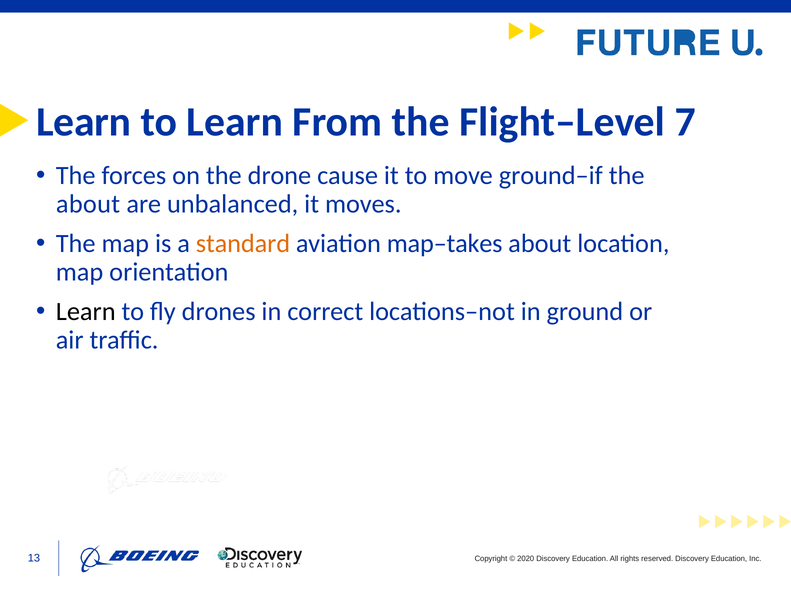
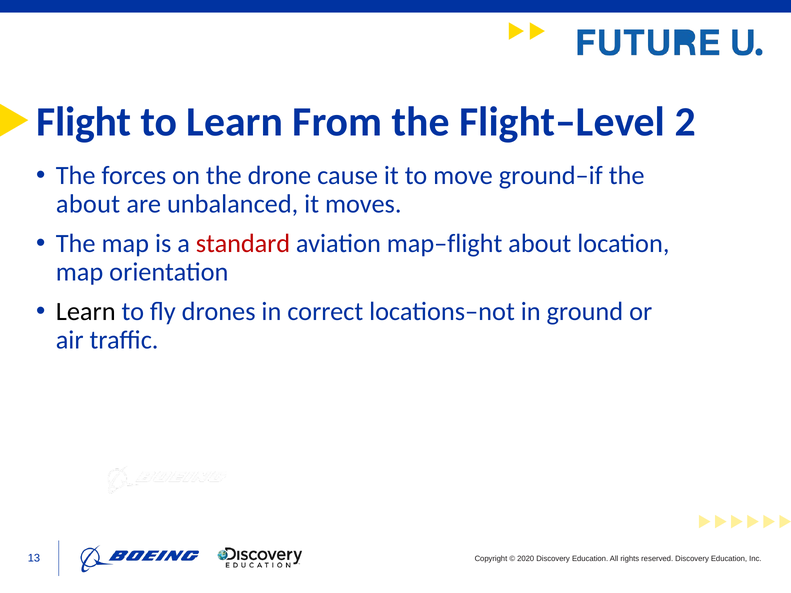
Learn at (84, 122): Learn -> Flight
7: 7 -> 2
standard colour: orange -> red
map–takes: map–takes -> map–flight
